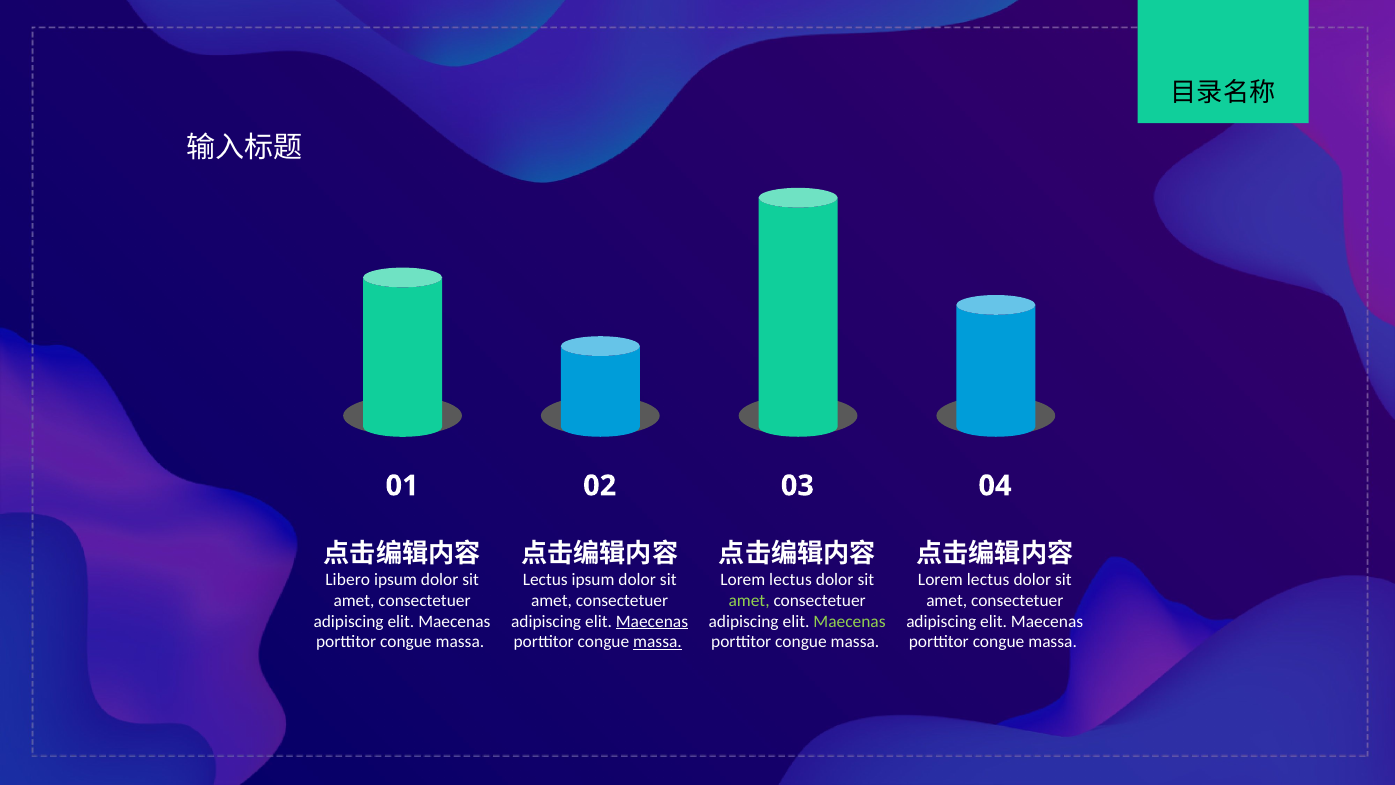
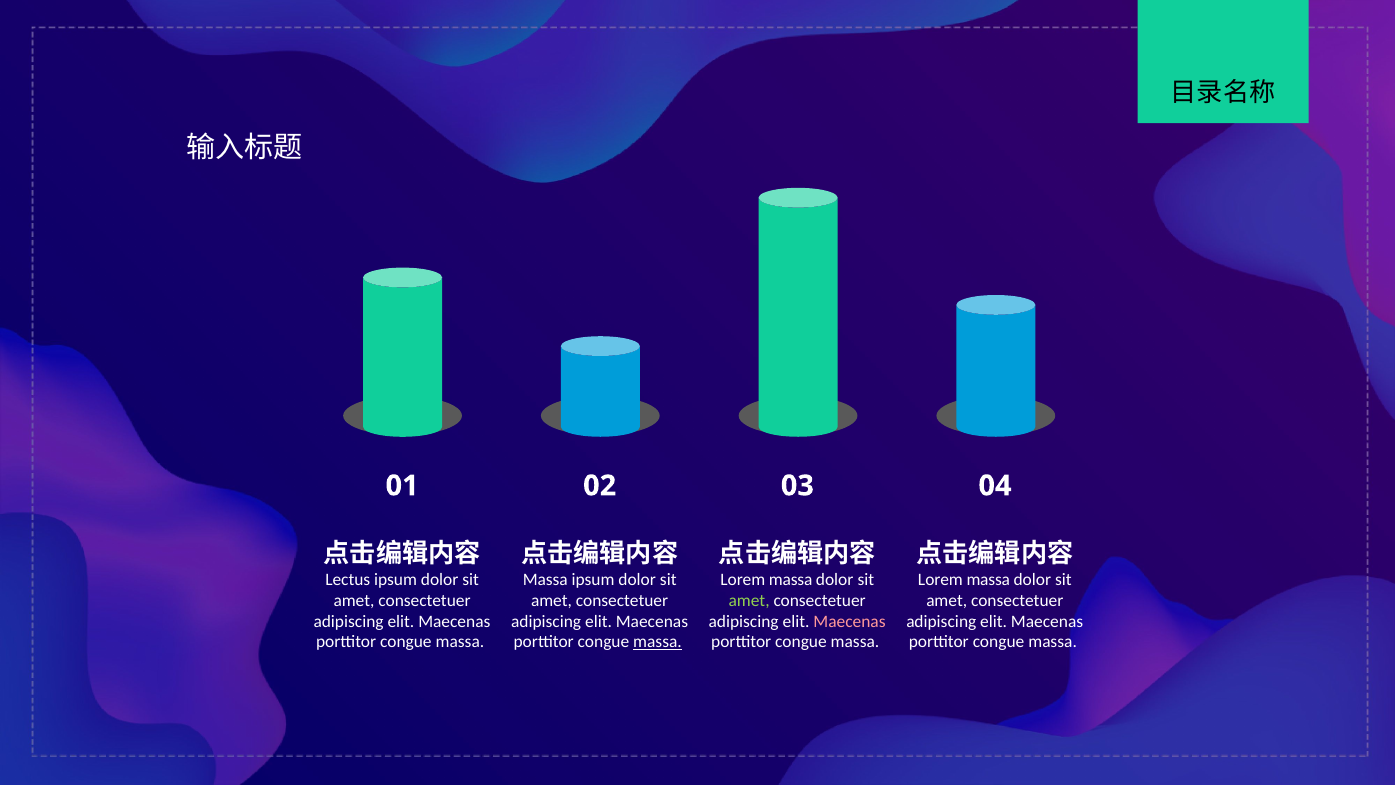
Libero: Libero -> Lectus
Lectus at (545, 579): Lectus -> Massa
lectus at (791, 579): lectus -> massa
lectus at (988, 579): lectus -> massa
Maecenas at (652, 621) underline: present -> none
Maecenas at (850, 621) colour: light green -> pink
